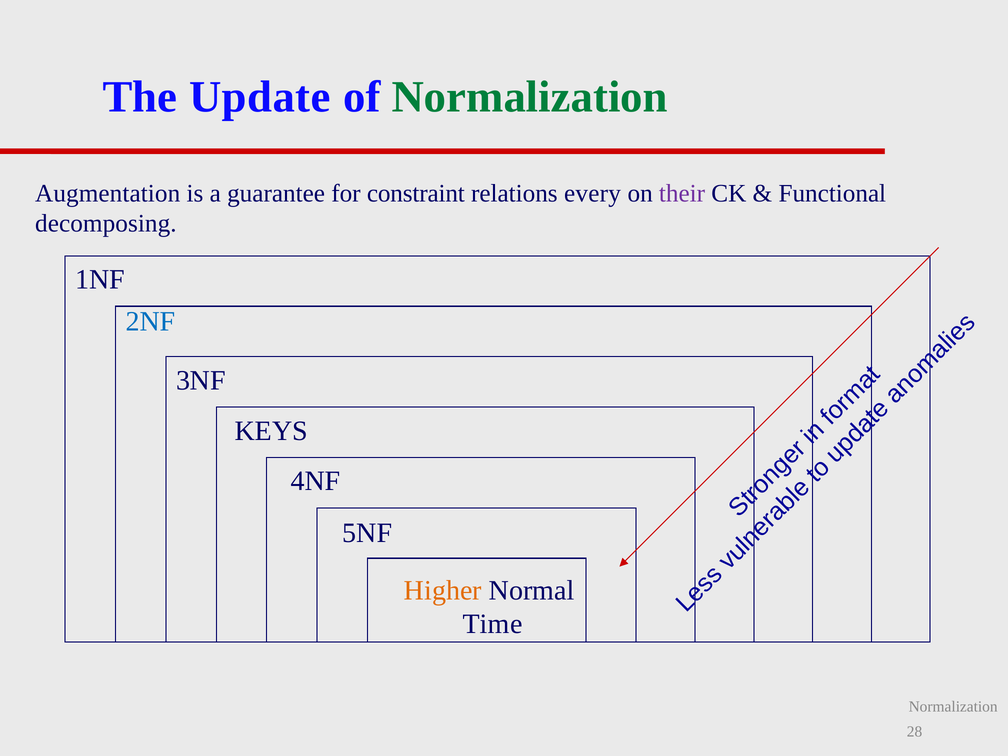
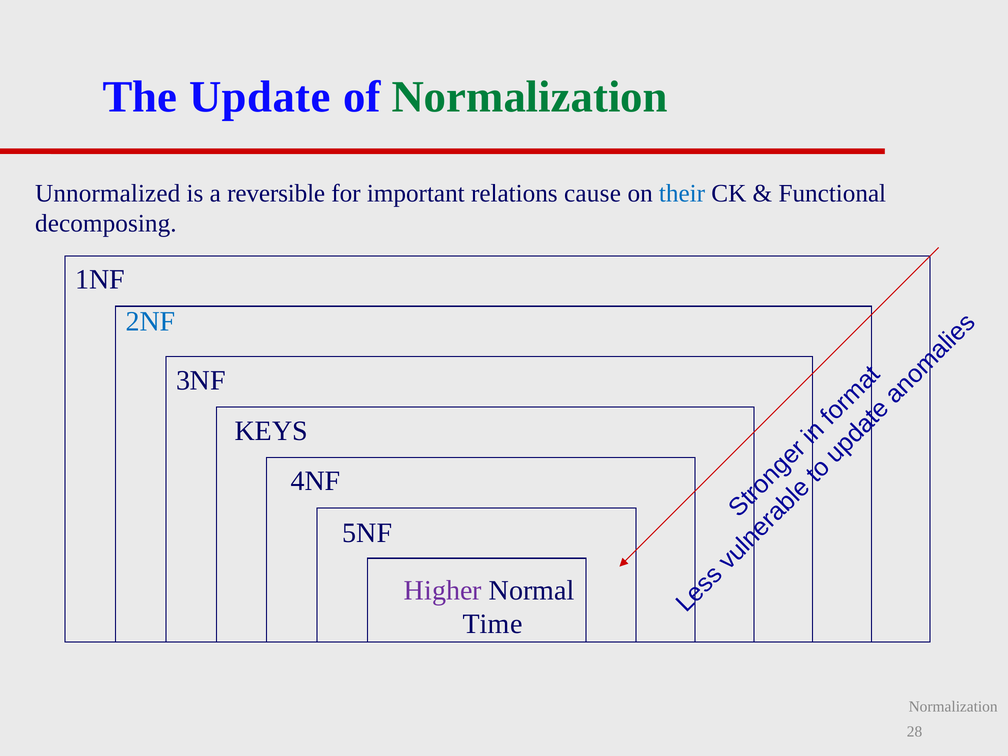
Augmentation: Augmentation -> Unnormalized
guarantee: guarantee -> reversible
constraint: constraint -> important
every: every -> cause
their colour: purple -> blue
Higher colour: orange -> purple
